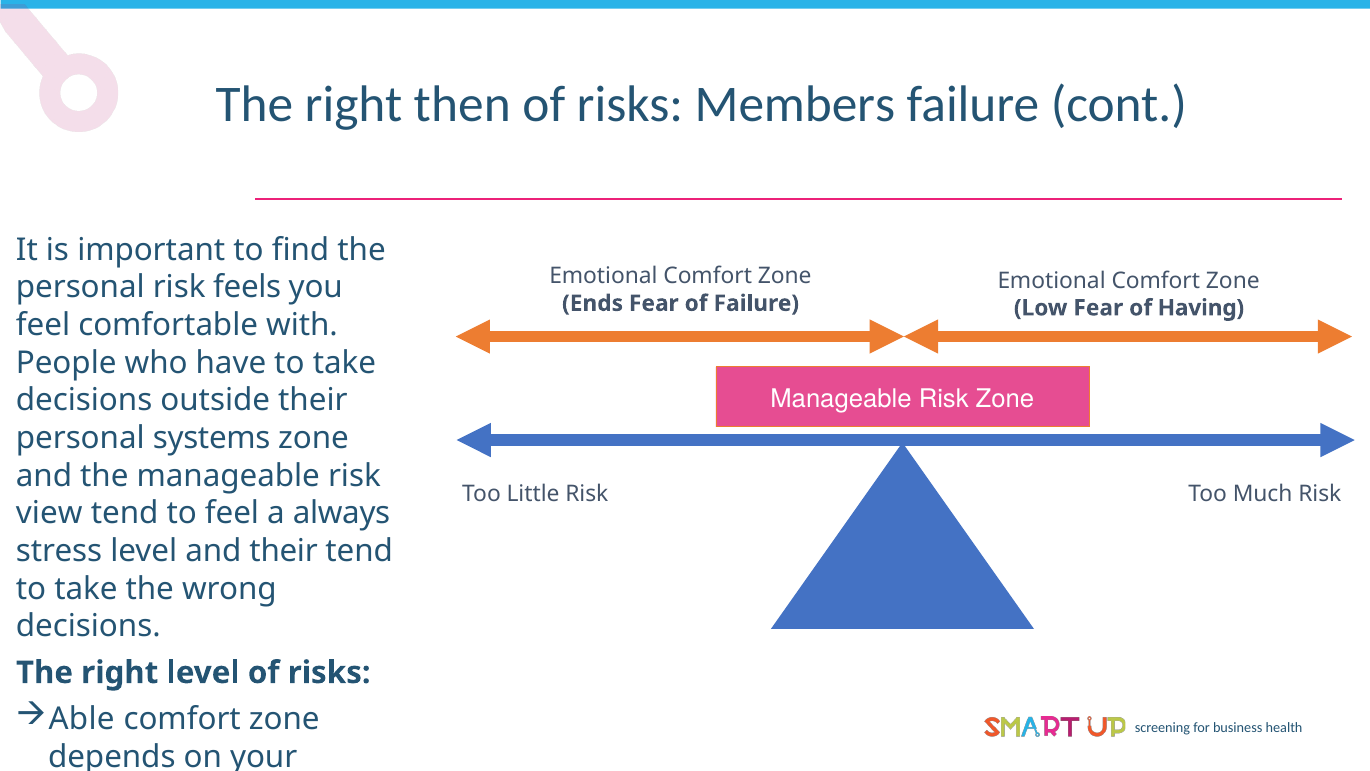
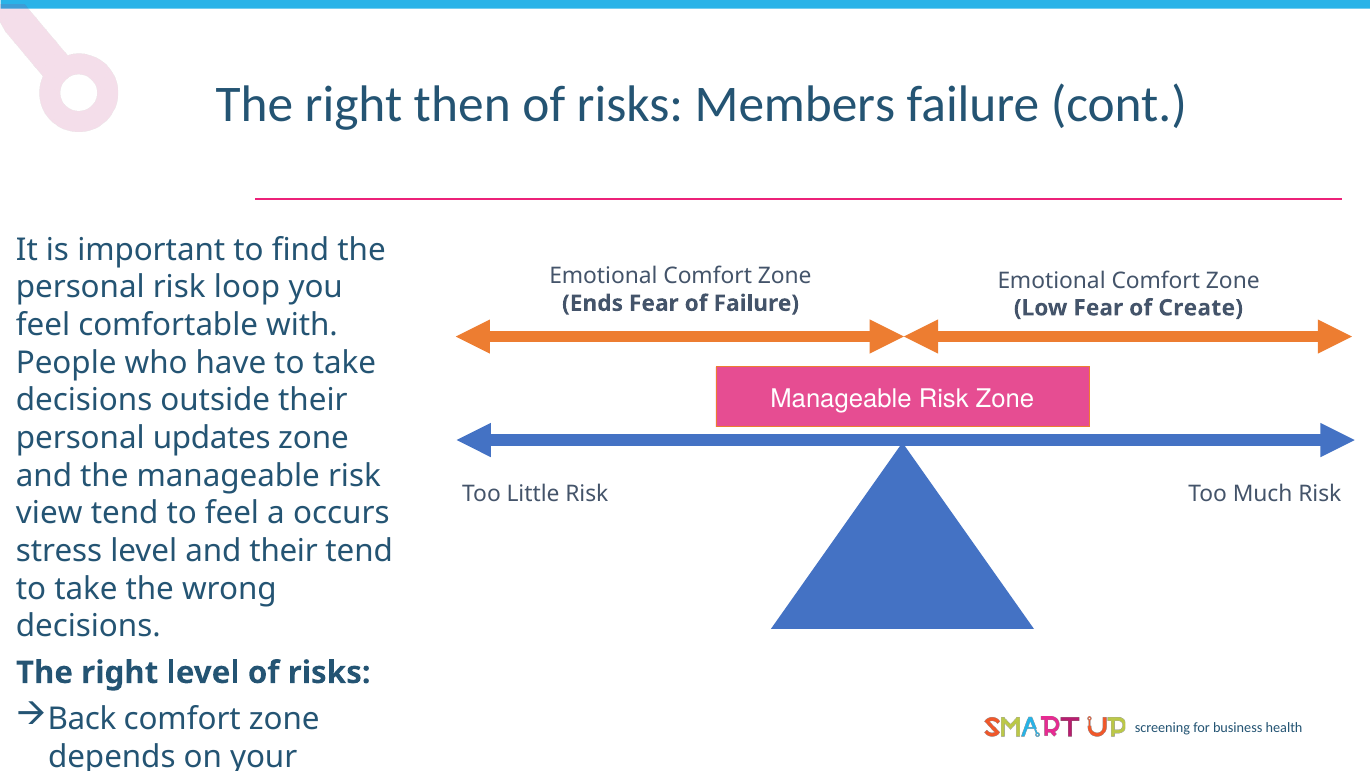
feels: feels -> loop
Having: Having -> Create
systems: systems -> updates
always: always -> occurs
Able: Able -> Back
